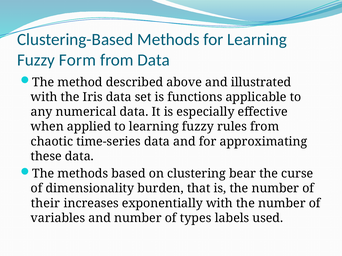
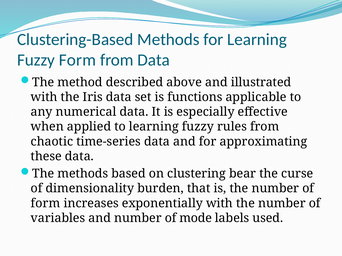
their at (45, 204): their -> form
types: types -> mode
